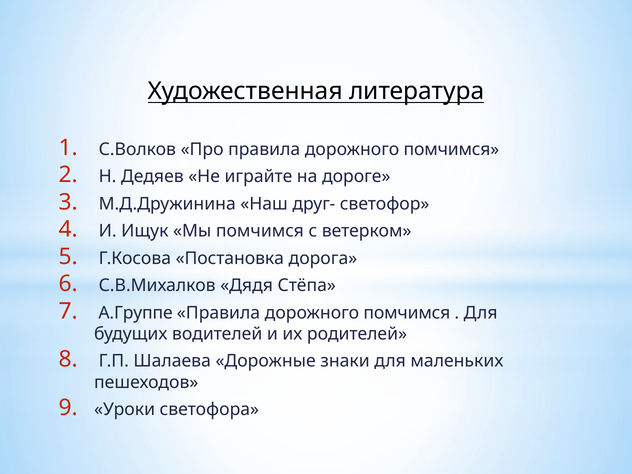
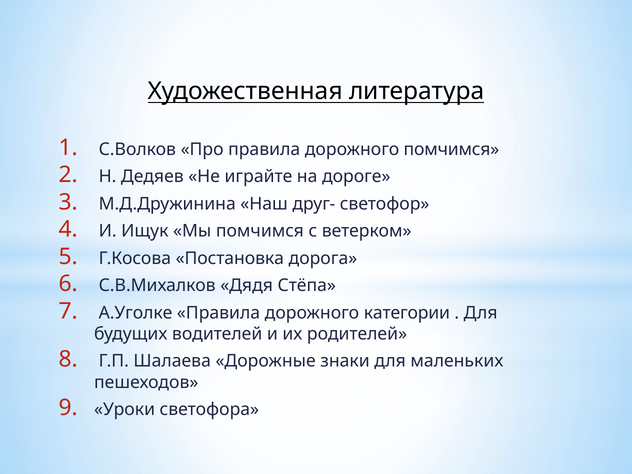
А.Группе: А.Группе -> А.Уголке
помчимся at (407, 313): помчимся -> категории
